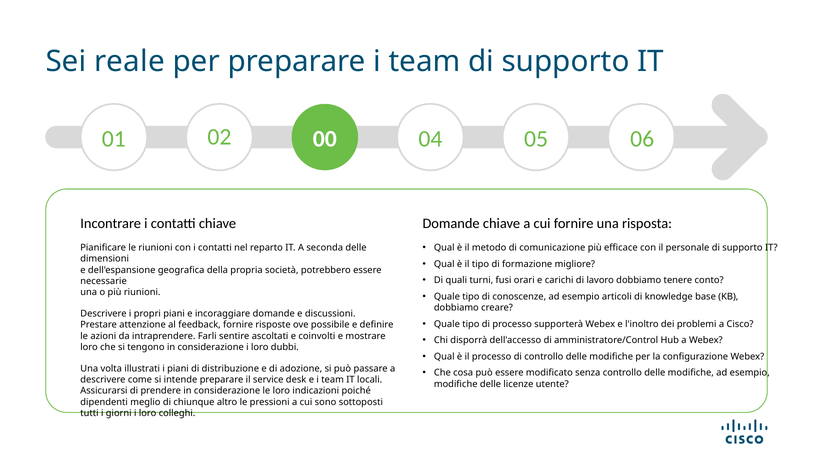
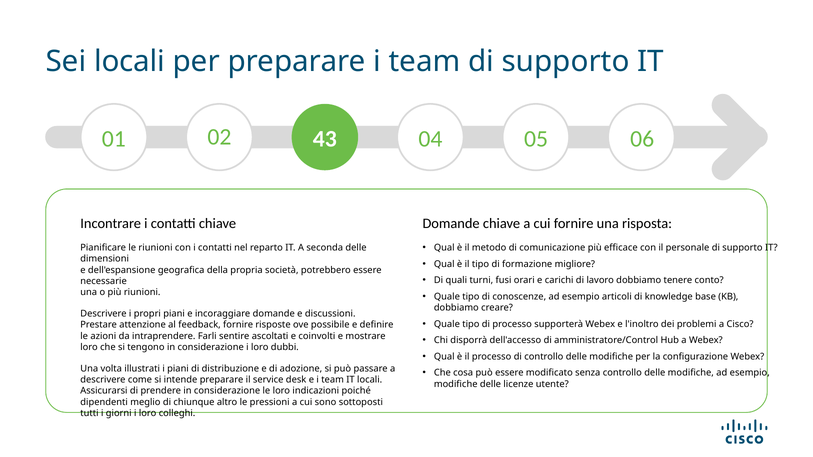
Sei reale: reale -> locali
00: 00 -> 43
